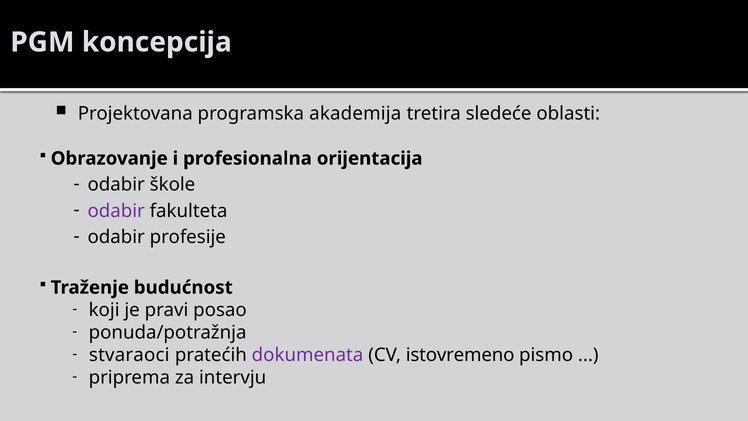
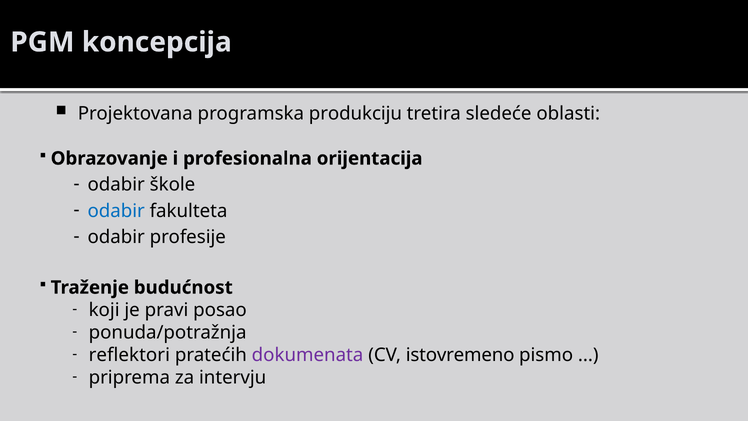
akademija: akademija -> produkciju
odabir at (116, 211) colour: purple -> blue
stvaraoci: stvaraoci -> reflektori
